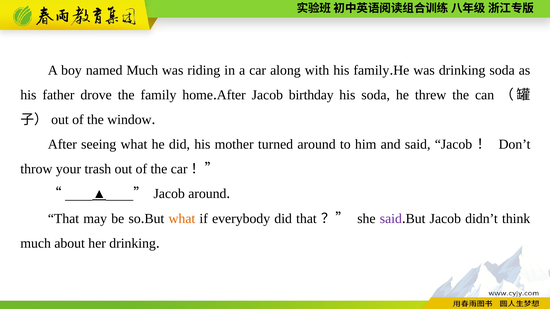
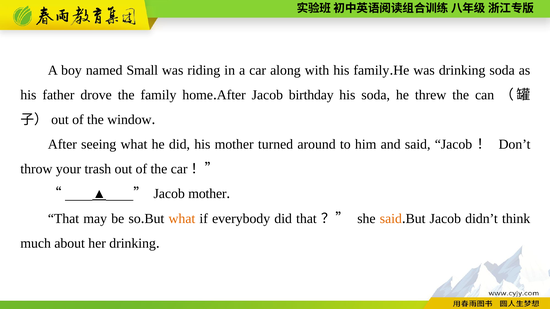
named Much: Much -> Small
Jacob around: around -> mother
said at (391, 219) colour: purple -> orange
